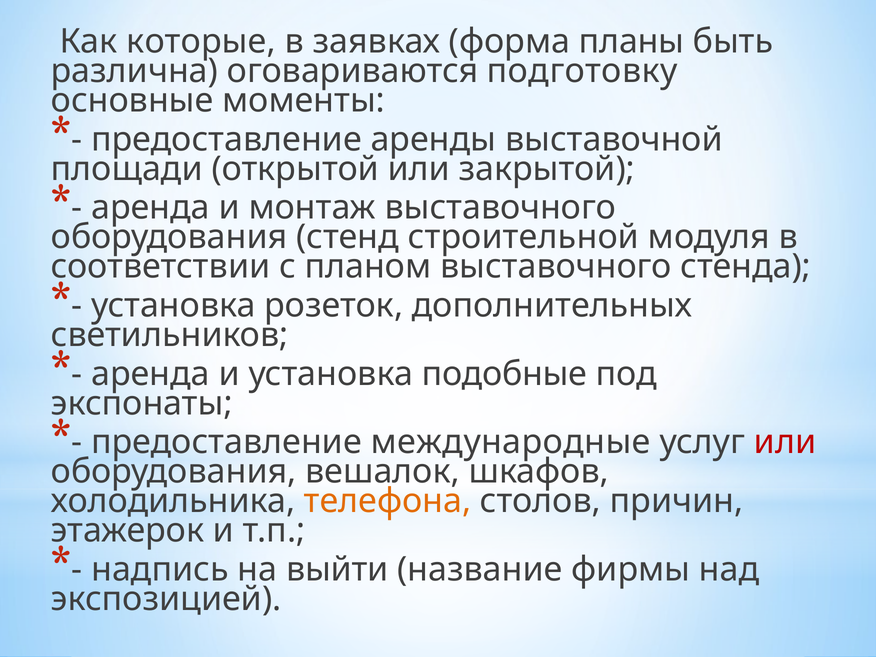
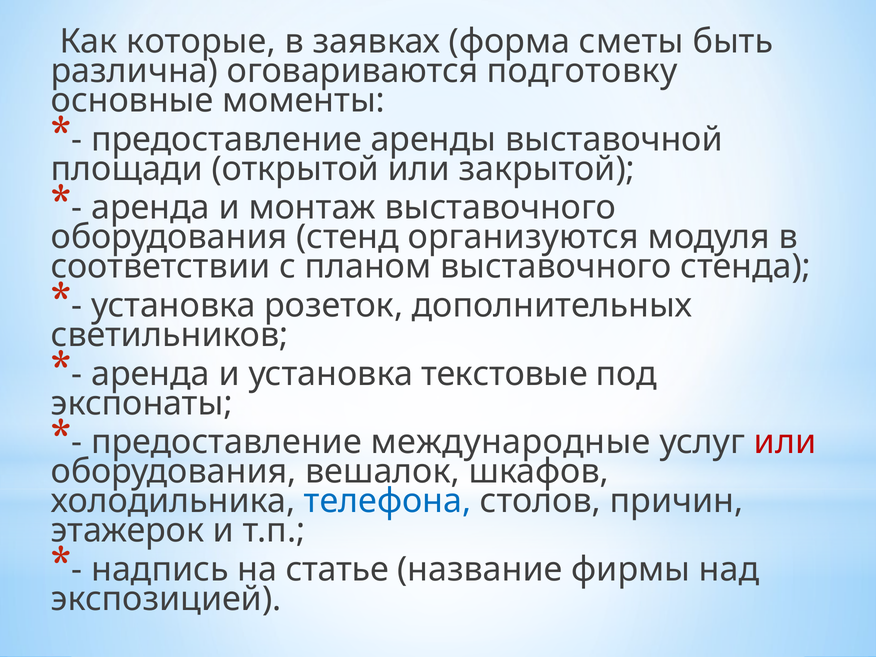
планы: планы -> сметы
строительной: строительной -> организуются
подобные: подобные -> текстовые
телефона colour: orange -> blue
выйти: выйти -> статье
